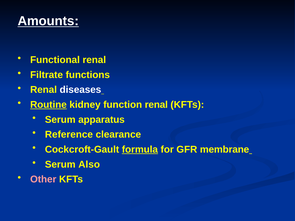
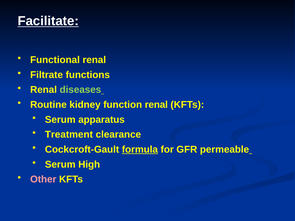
Amounts: Amounts -> Facilitate
diseases colour: white -> light green
Routine underline: present -> none
Reference: Reference -> Treatment
membrane: membrane -> permeable
Also: Also -> High
